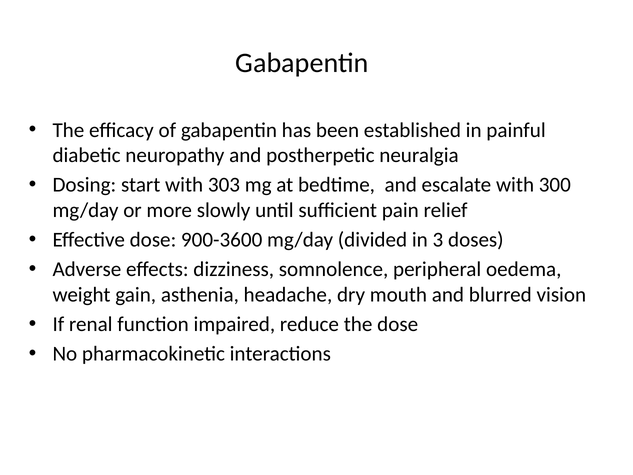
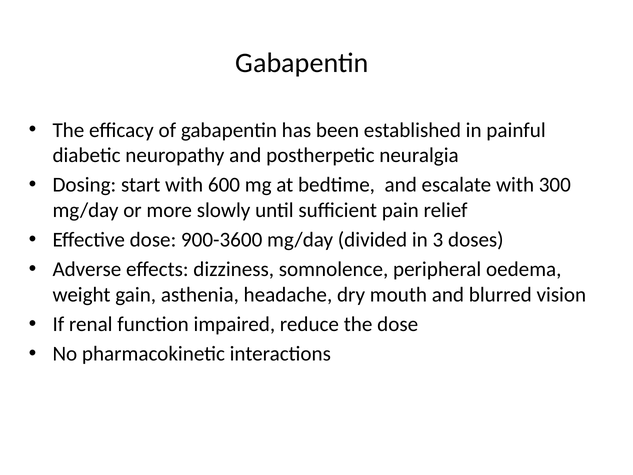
303: 303 -> 600
